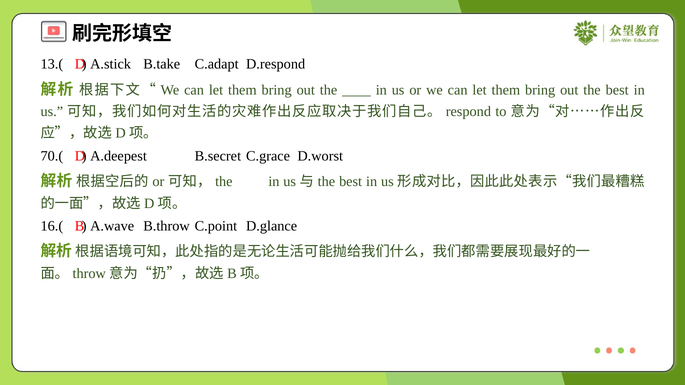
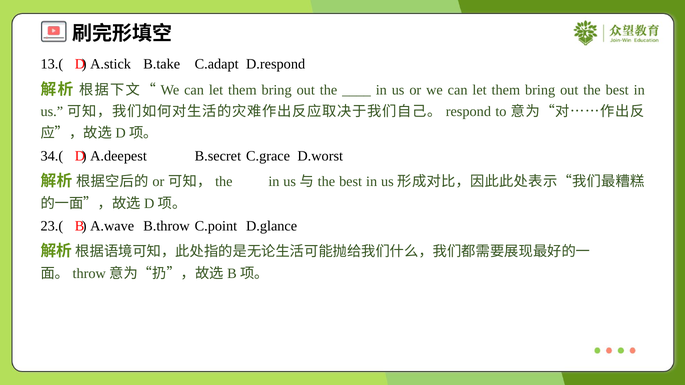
70.(: 70.( -> 34.(
16.(: 16.( -> 23.(
